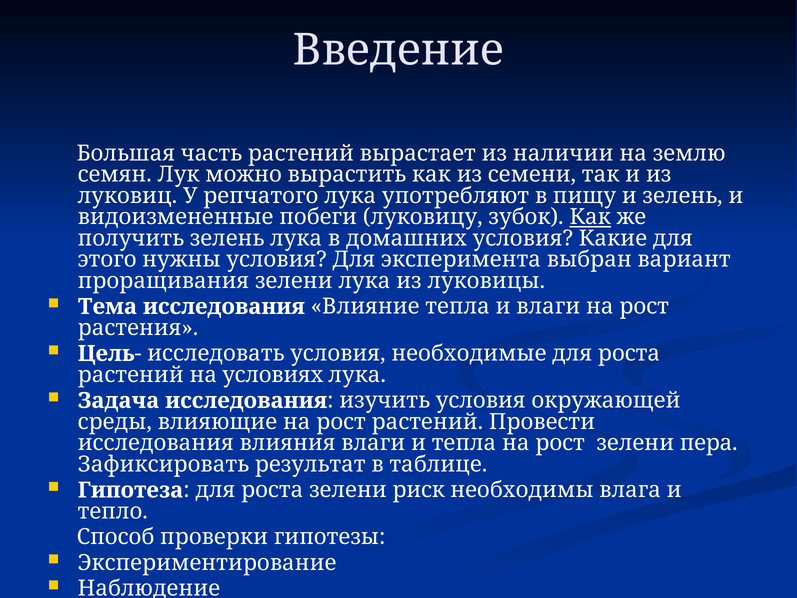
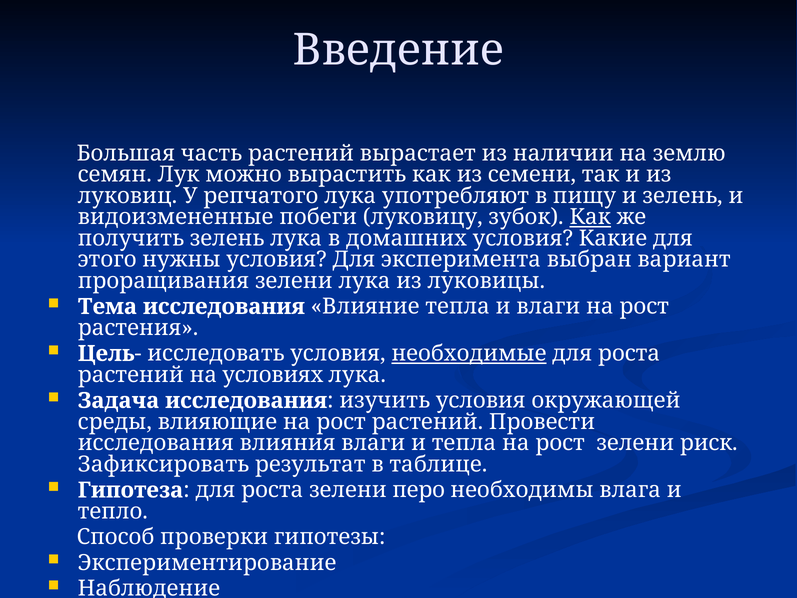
необходимые underline: none -> present
пера: пера -> риск
риск: риск -> перо
